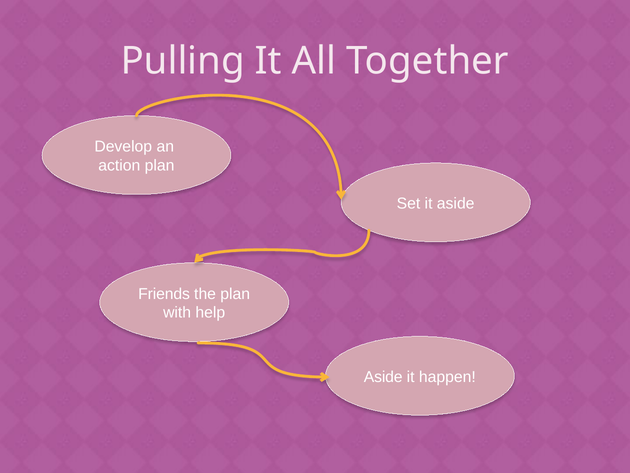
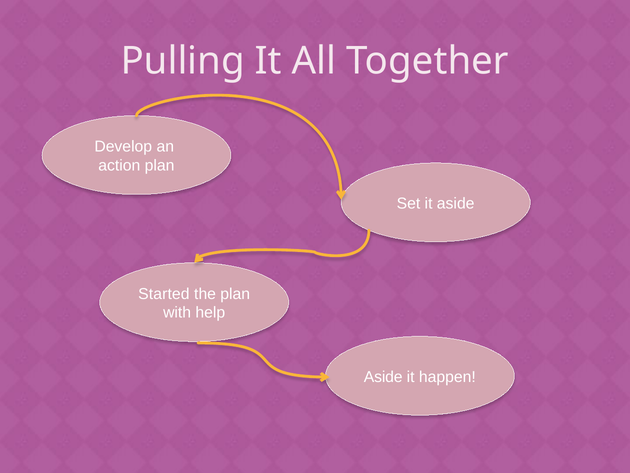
Friends: Friends -> Started
